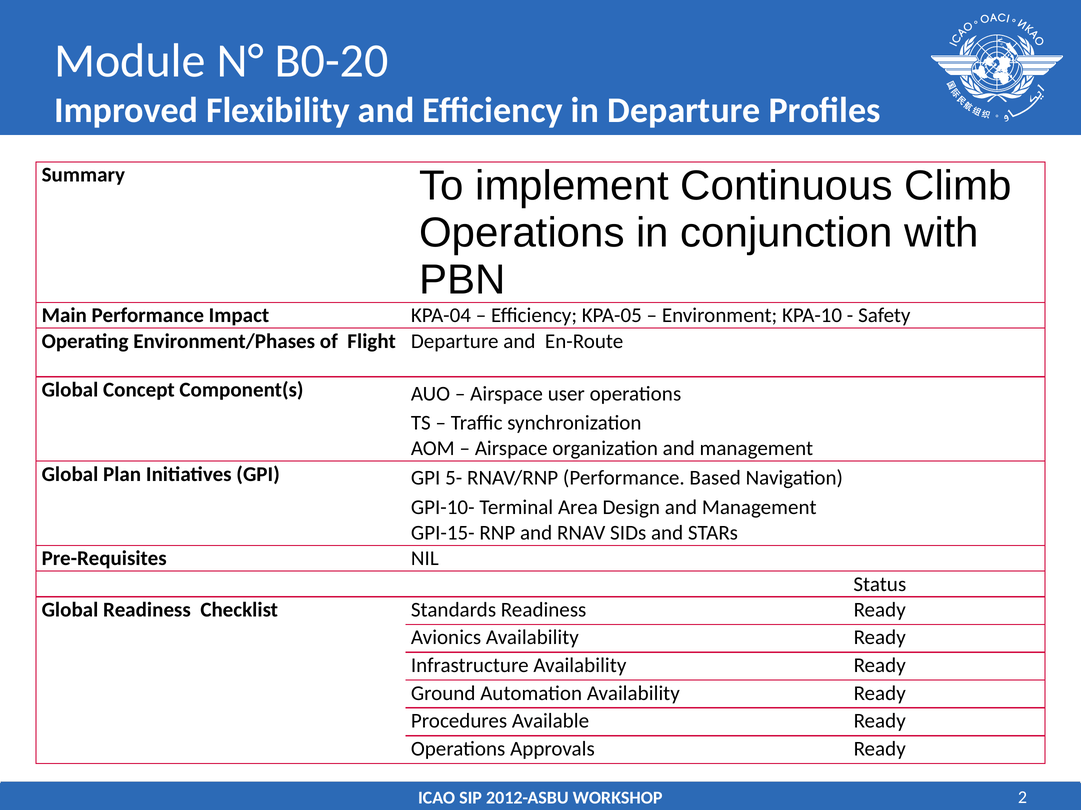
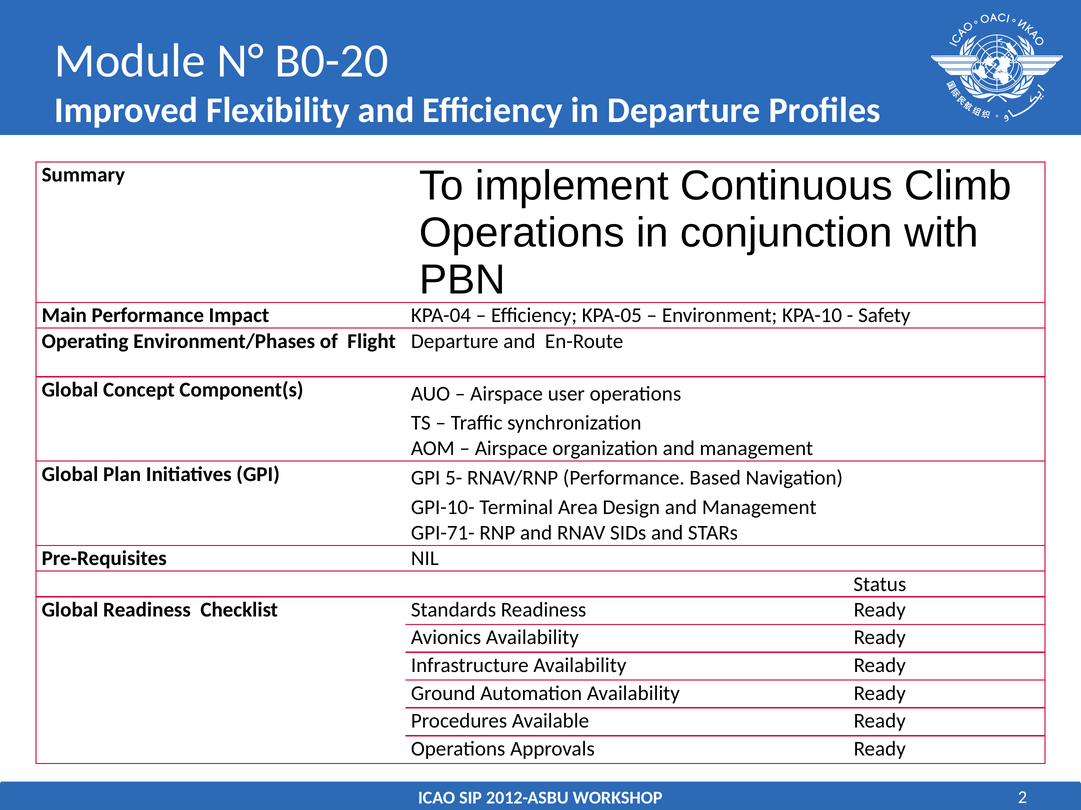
GPI-15-: GPI-15- -> GPI-71-
